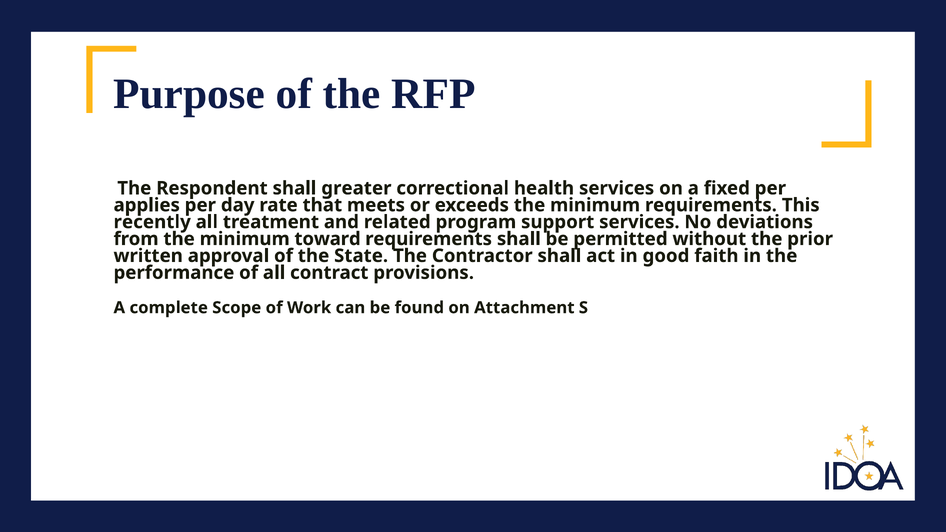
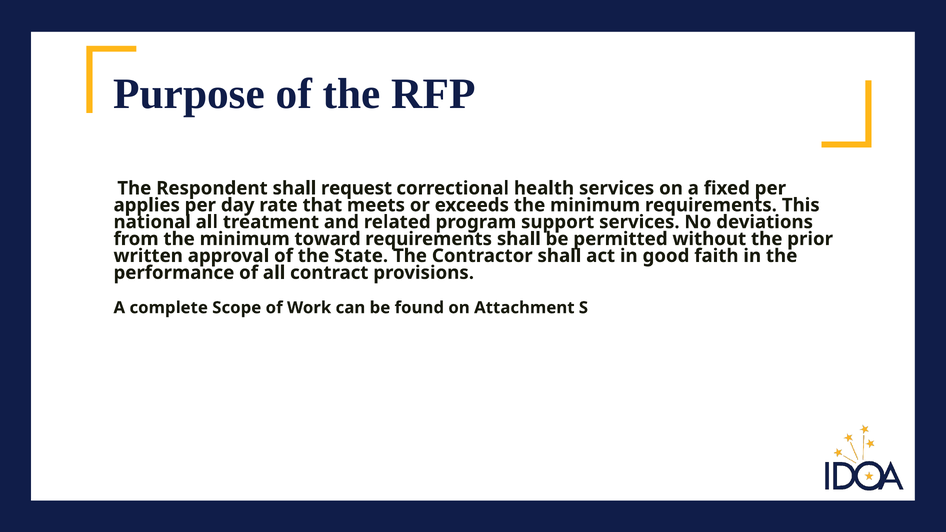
greater: greater -> request
recently: recently -> national
